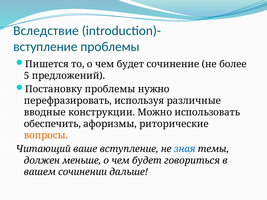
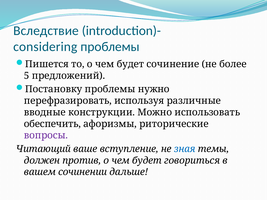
вступление at (45, 47): вступление -> considering
вопросы colour: orange -> purple
меньше: меньше -> против
